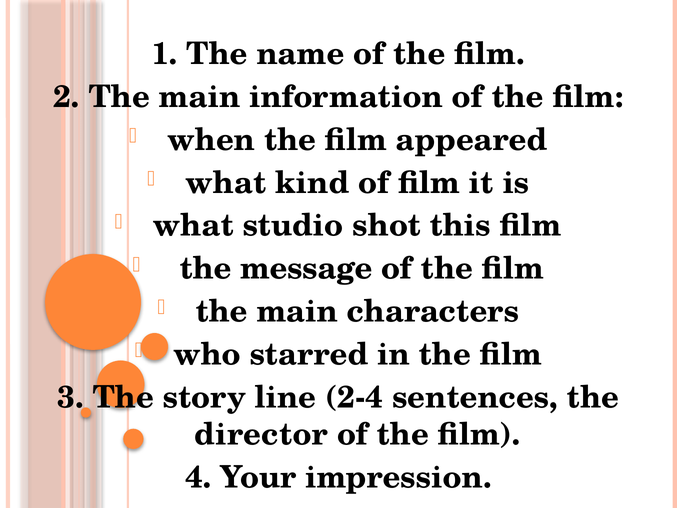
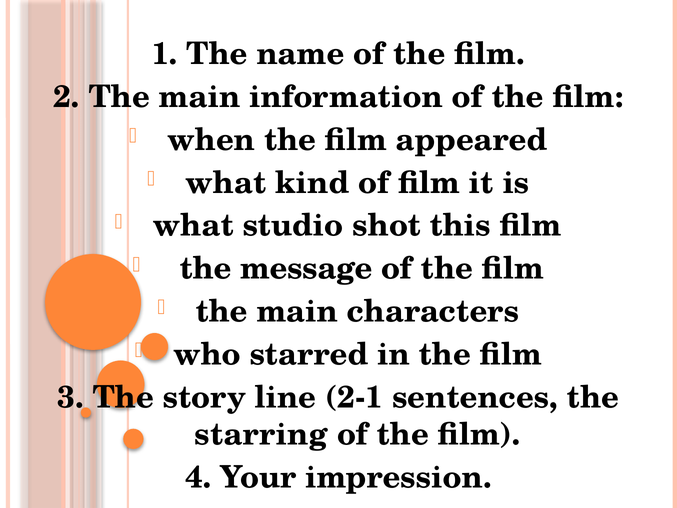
2-4: 2-4 -> 2-1
director: director -> starring
